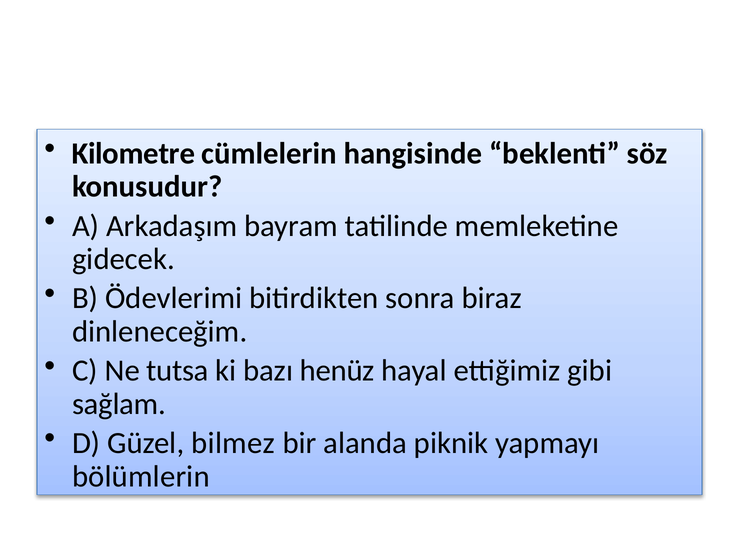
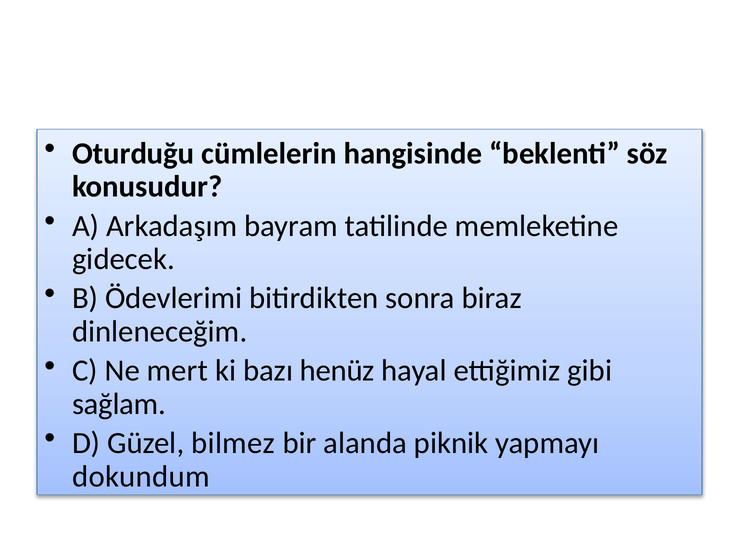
Kilometre: Kilometre -> Oturduğu
tutsa: tutsa -> mert
bölümlerin: bölümlerin -> dokundum
